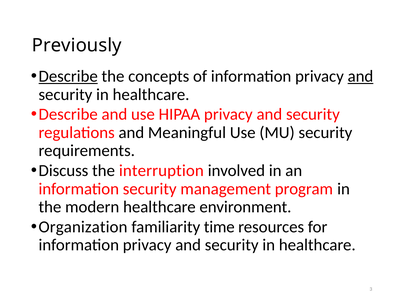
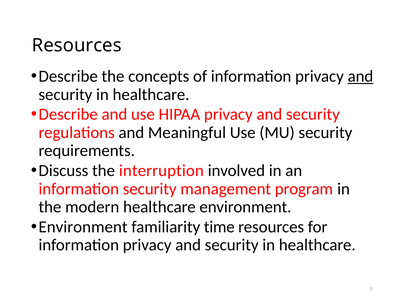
Previously at (77, 45): Previously -> Resources
Describe at (68, 76) underline: present -> none
Organization at (83, 227): Organization -> Environment
